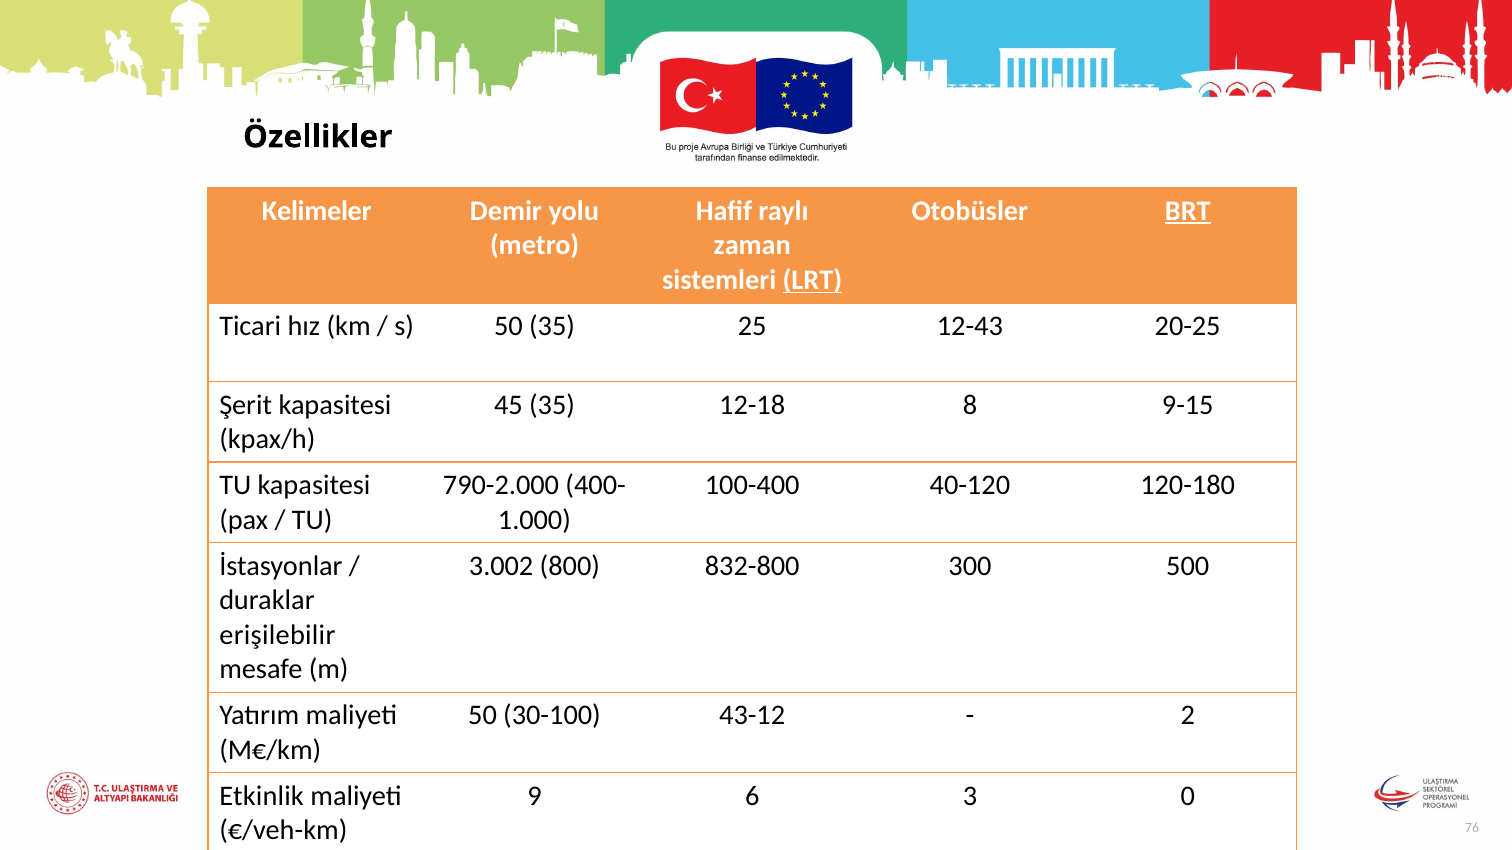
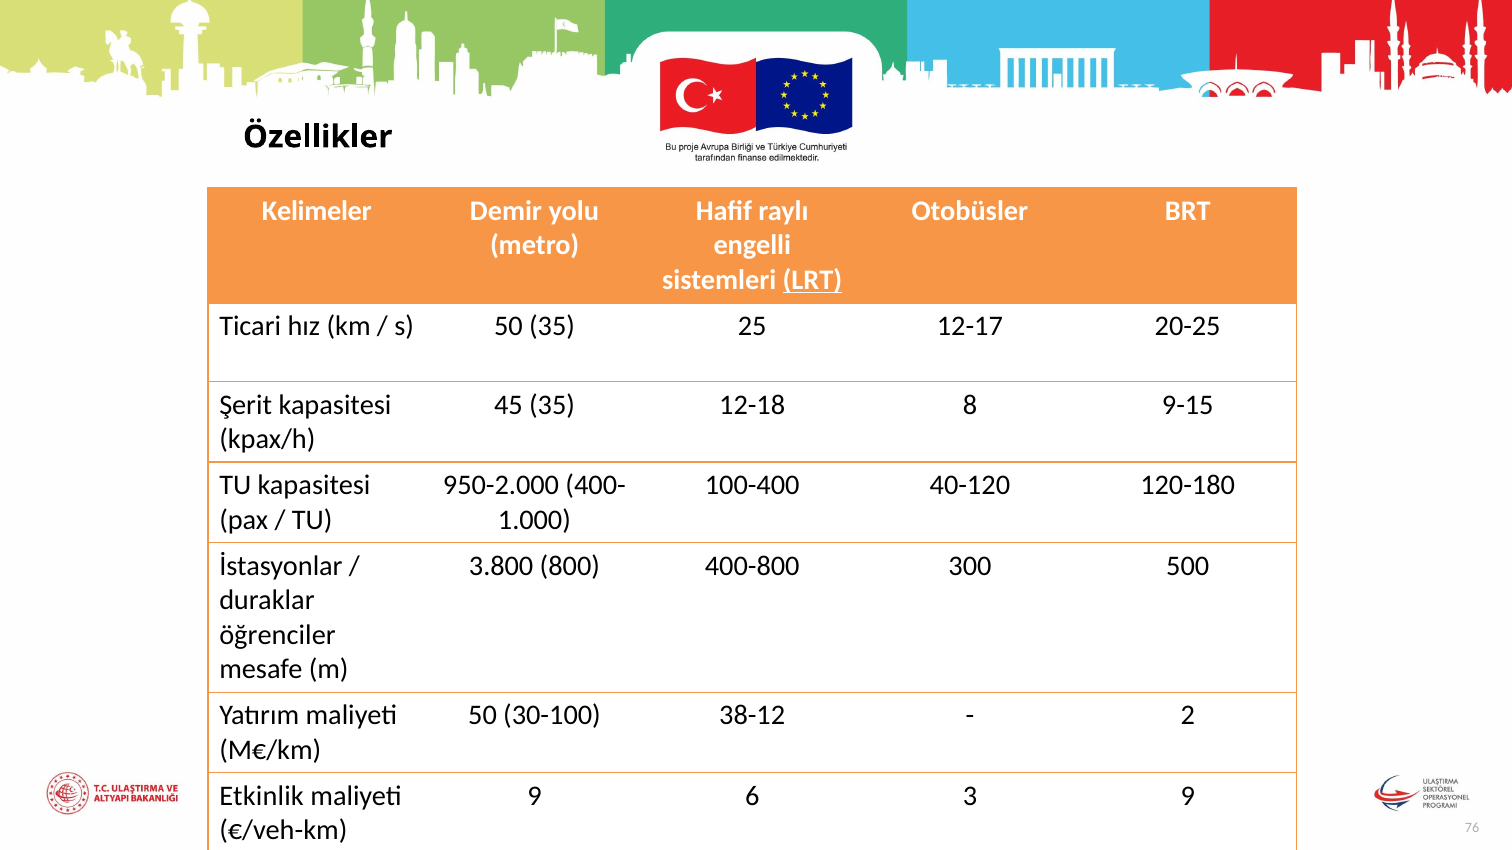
BRT underline: present -> none
zaman: zaman -> engelli
12-43: 12-43 -> 12-17
790-2.000: 790-2.000 -> 950-2.000
3.002: 3.002 -> 3.800
832-800: 832-800 -> 400-800
erişilebilir: erişilebilir -> öğrenciler
43-12: 43-12 -> 38-12
3 0: 0 -> 9
